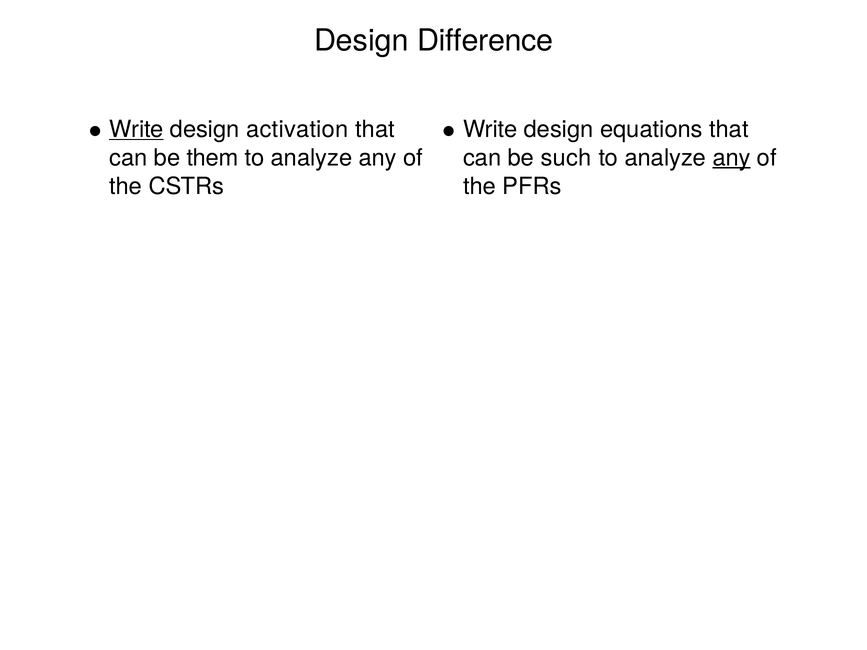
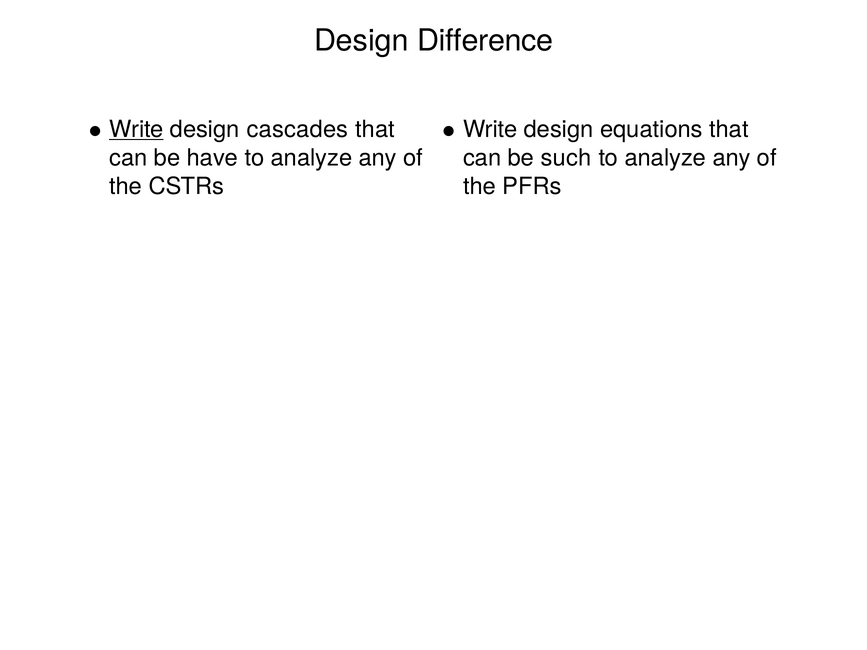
activation: activation -> cascades
them: them -> have
any at (732, 158) underline: present -> none
